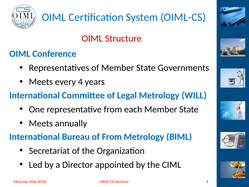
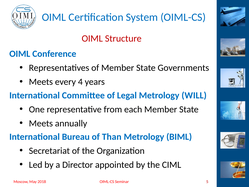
of From: From -> Than
